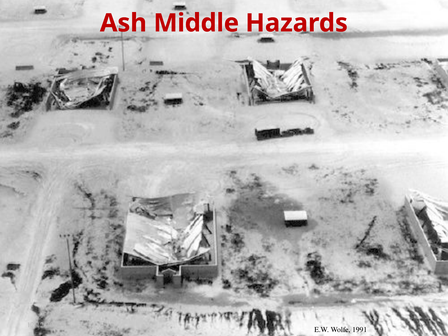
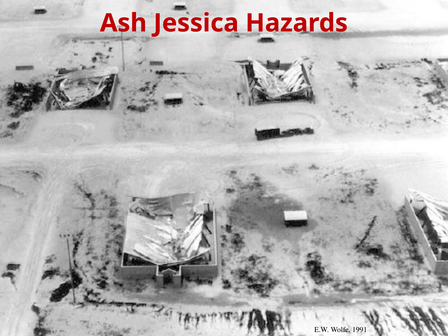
Middle: Middle -> Jessica
